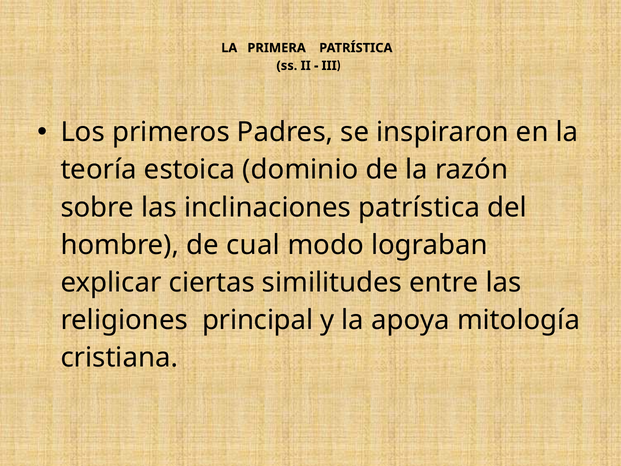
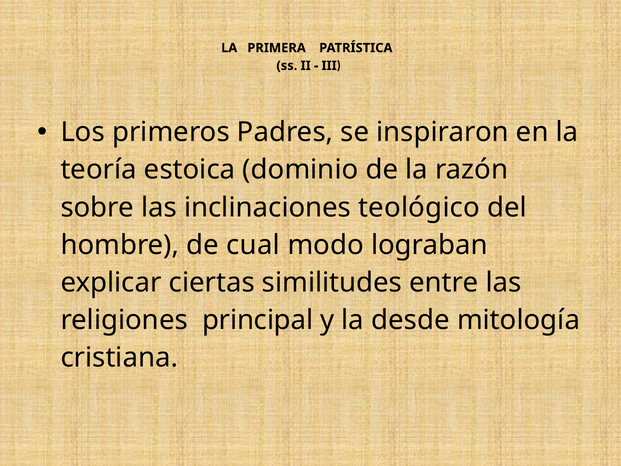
inclinaciones patrística: patrística -> teológico
apoya: apoya -> desde
